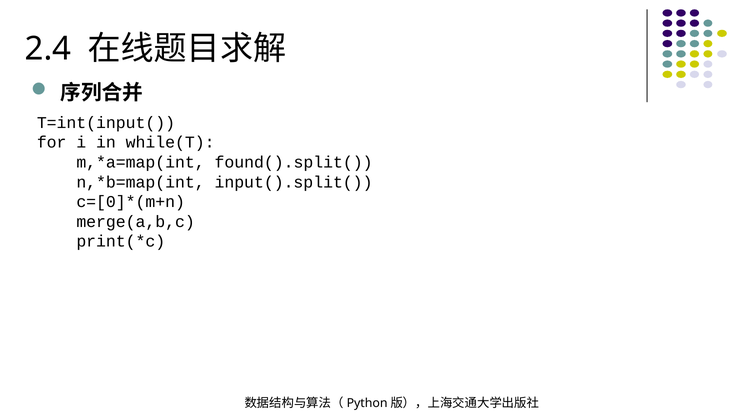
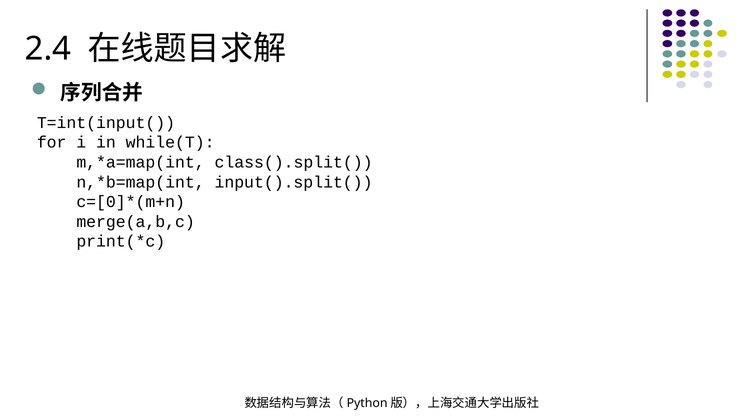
found().split(: found().split( -> class().split(
